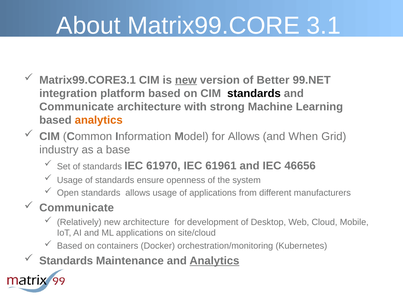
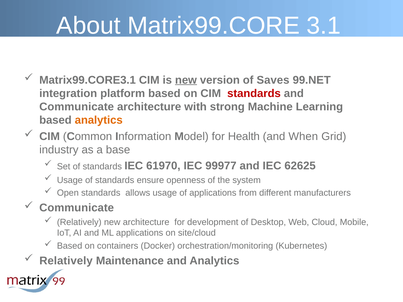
Better: Better -> Saves
standards at (254, 93) colour: black -> red
for Allows: Allows -> Health
61961: 61961 -> 99977
46656: 46656 -> 62625
Standards at (66, 261): Standards -> Relatively
Analytics at (214, 261) underline: present -> none
